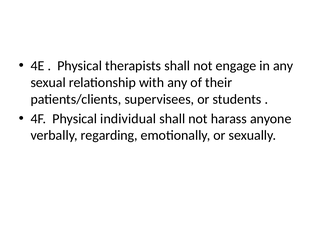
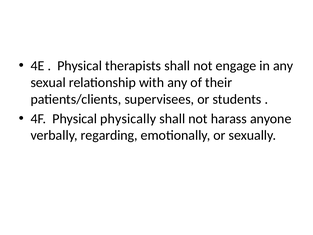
individual: individual -> physically
